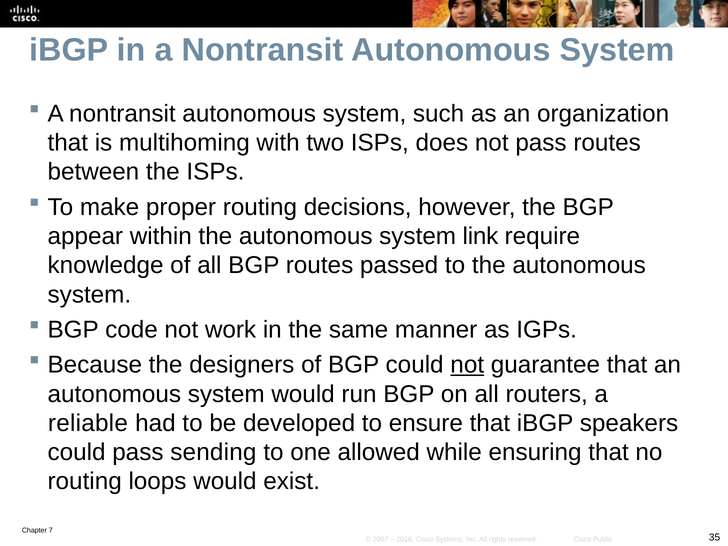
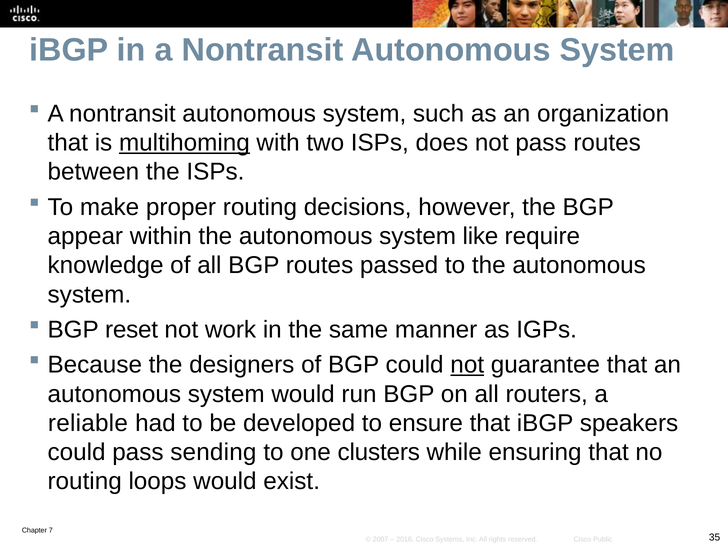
multihoming underline: none -> present
link: link -> like
code: code -> reset
allowed: allowed -> clusters
